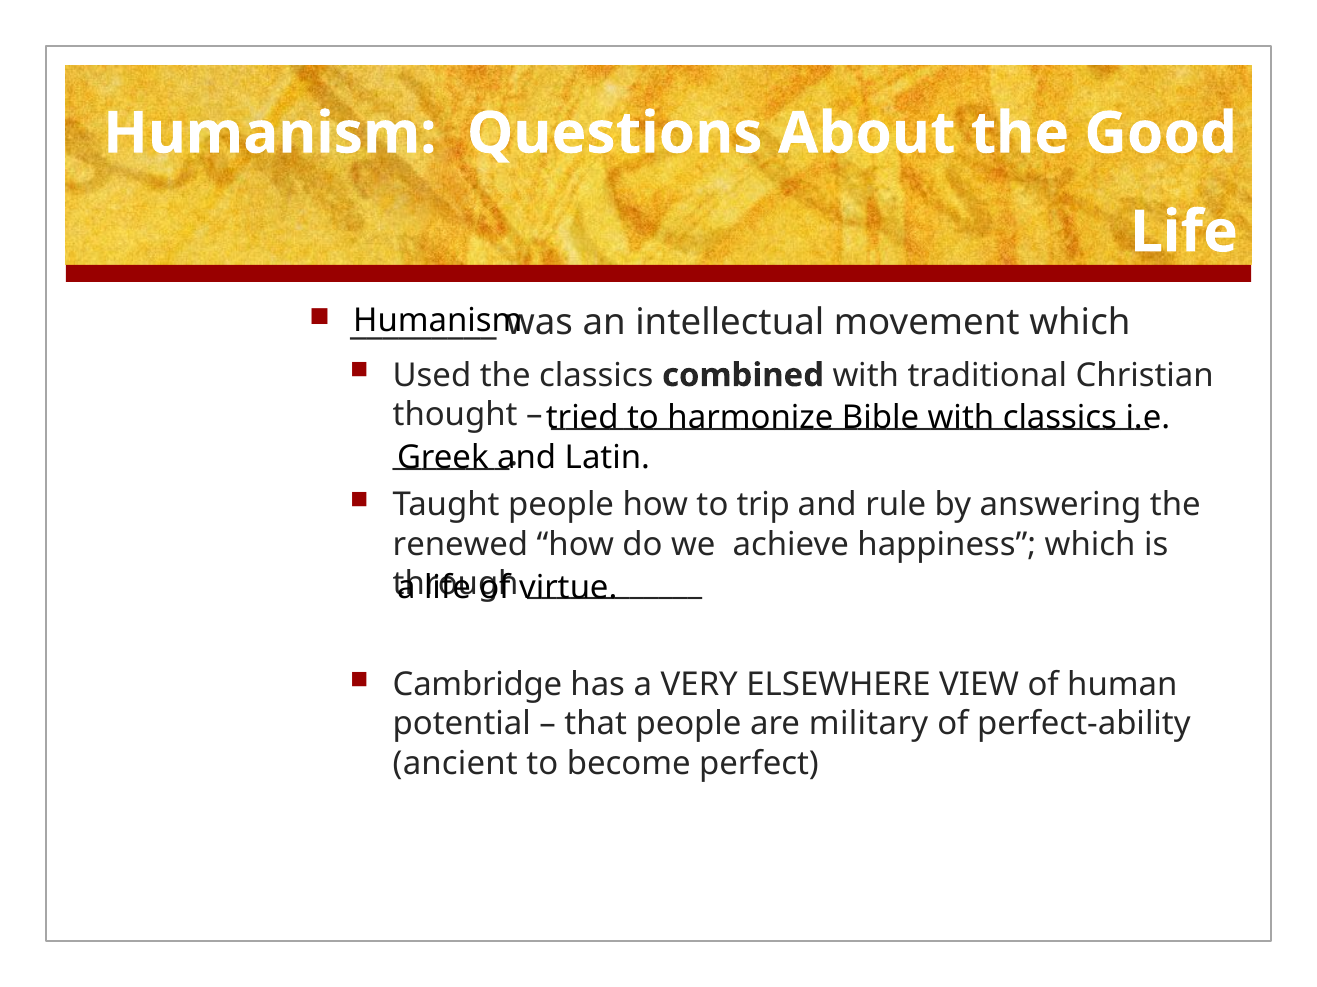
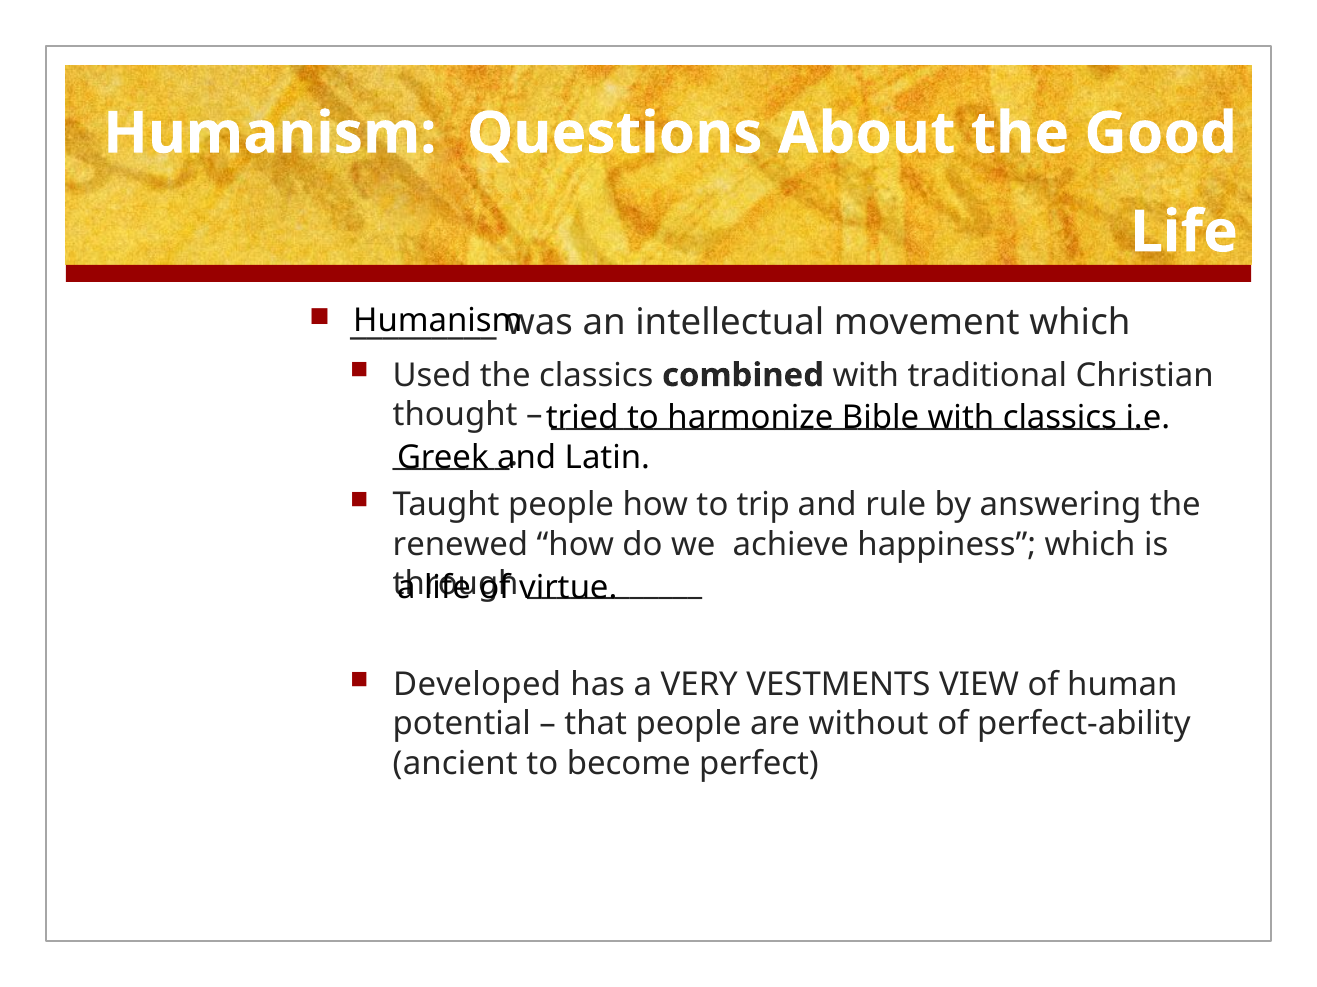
Cambridge: Cambridge -> Developed
ELSEWHERE: ELSEWHERE -> VESTMENTS
military: military -> without
